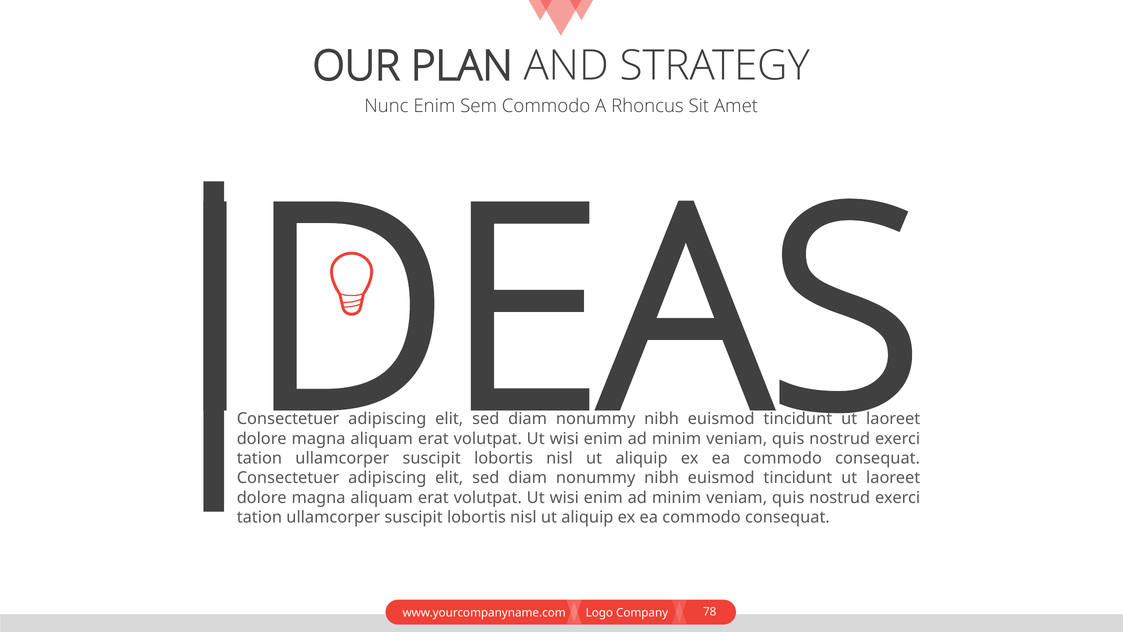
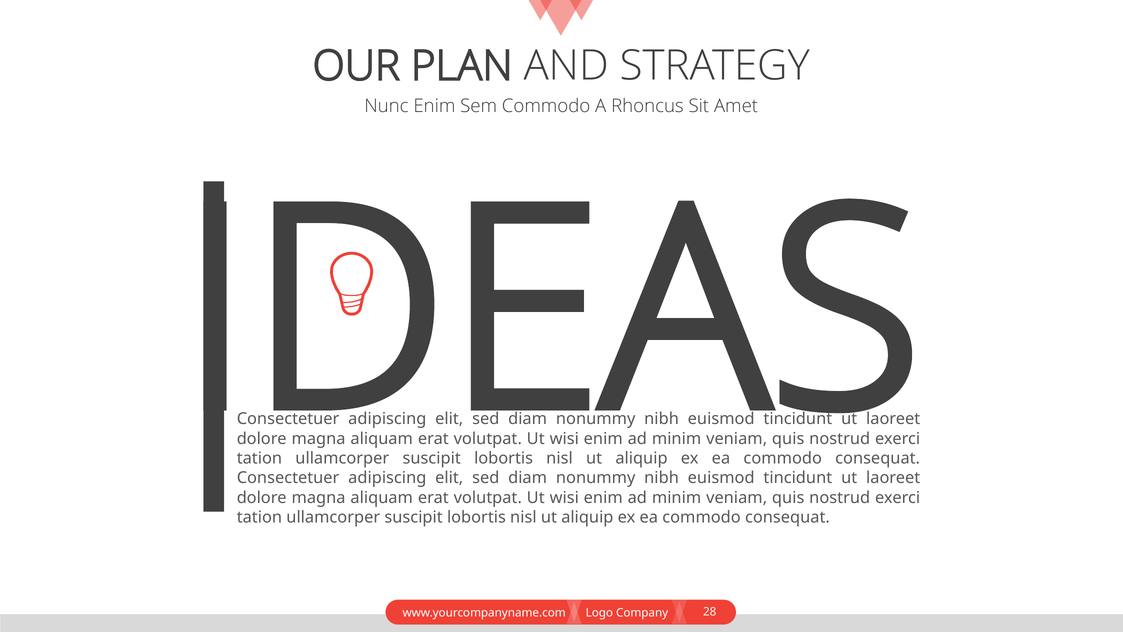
78: 78 -> 28
